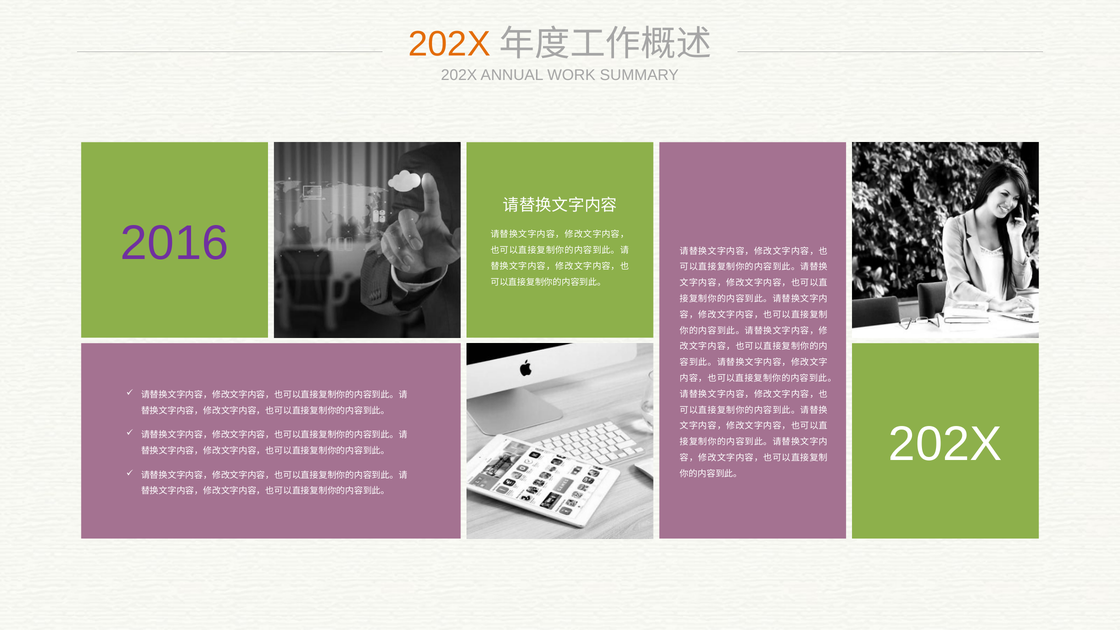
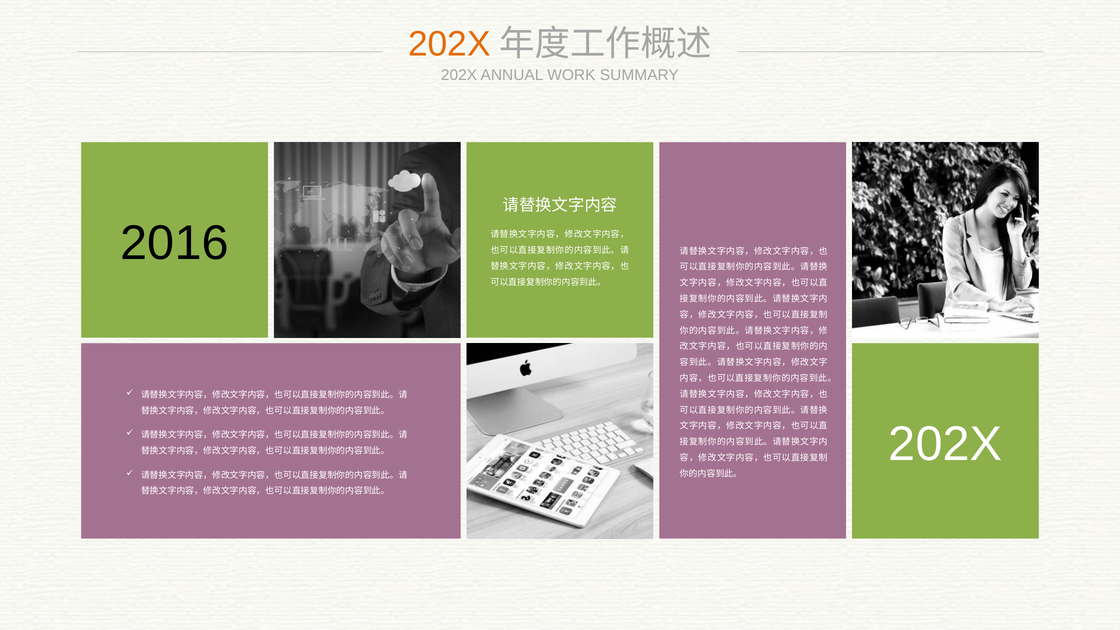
2016 colour: purple -> black
